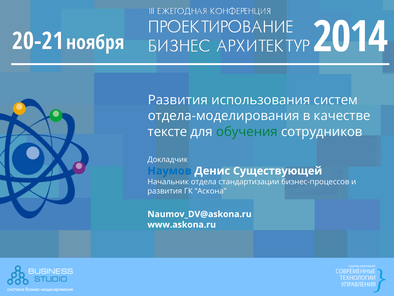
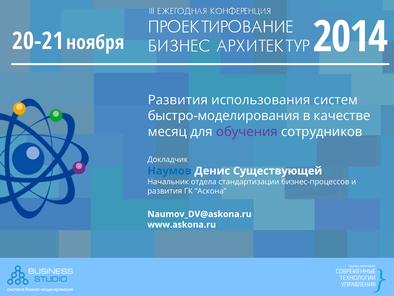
отдела-моделирования: отдела-моделирования -> быстро-моделирования
тексте: тексте -> месяц
обучения colour: green -> purple
